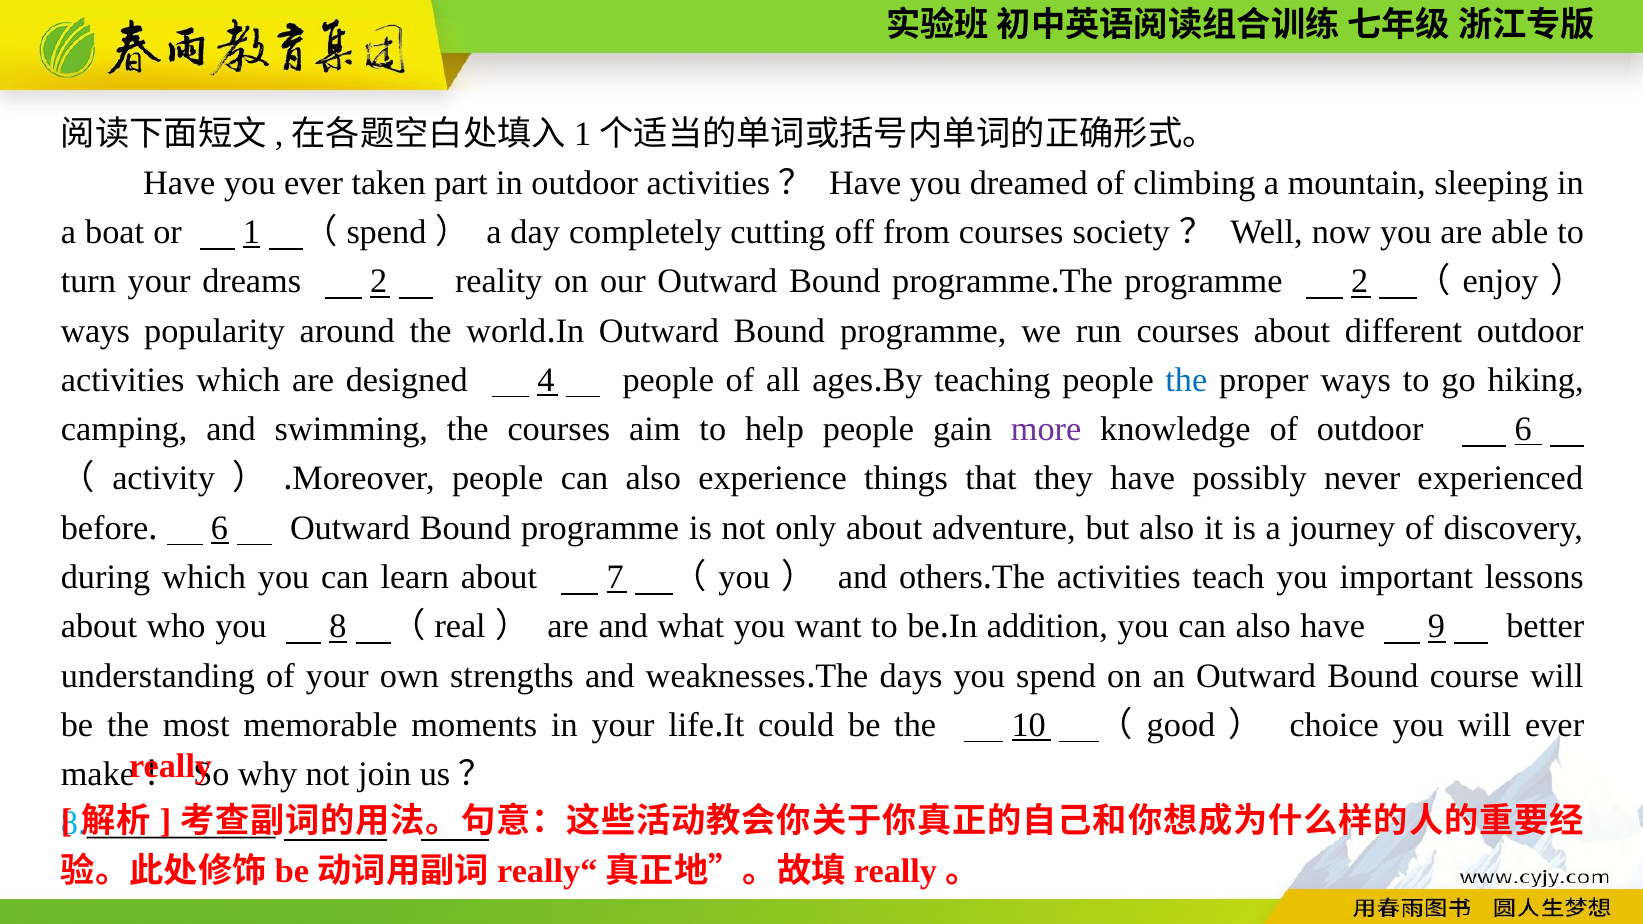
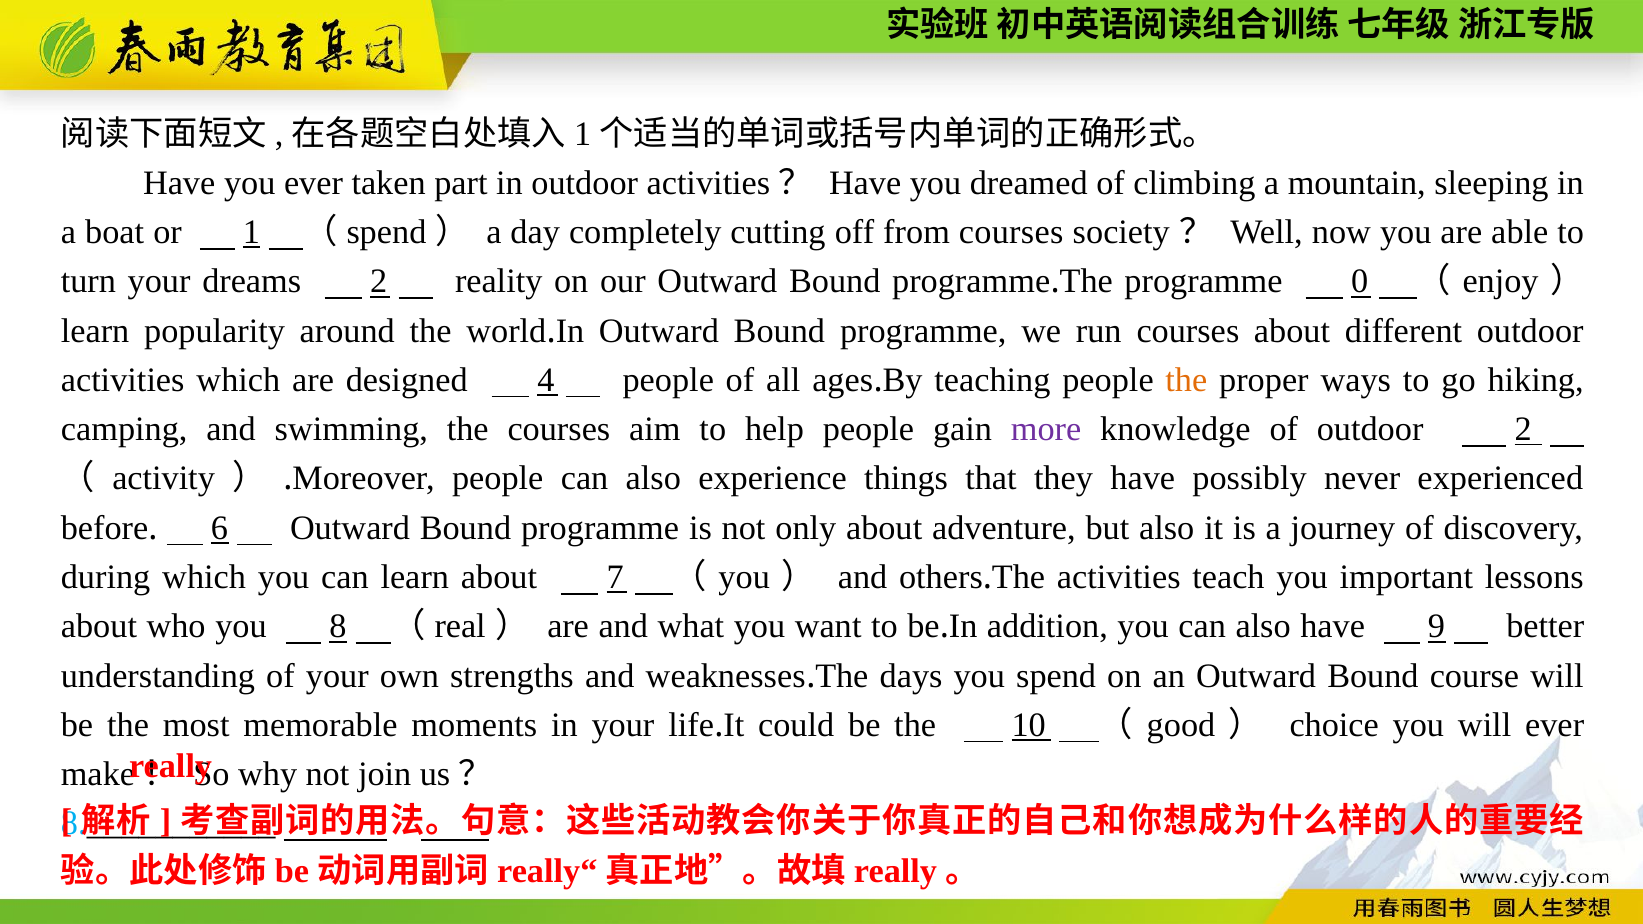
programme 2: 2 -> 0
ways at (95, 331): ways -> learn
the at (1186, 380) colour: blue -> orange
outdoor 6: 6 -> 2
